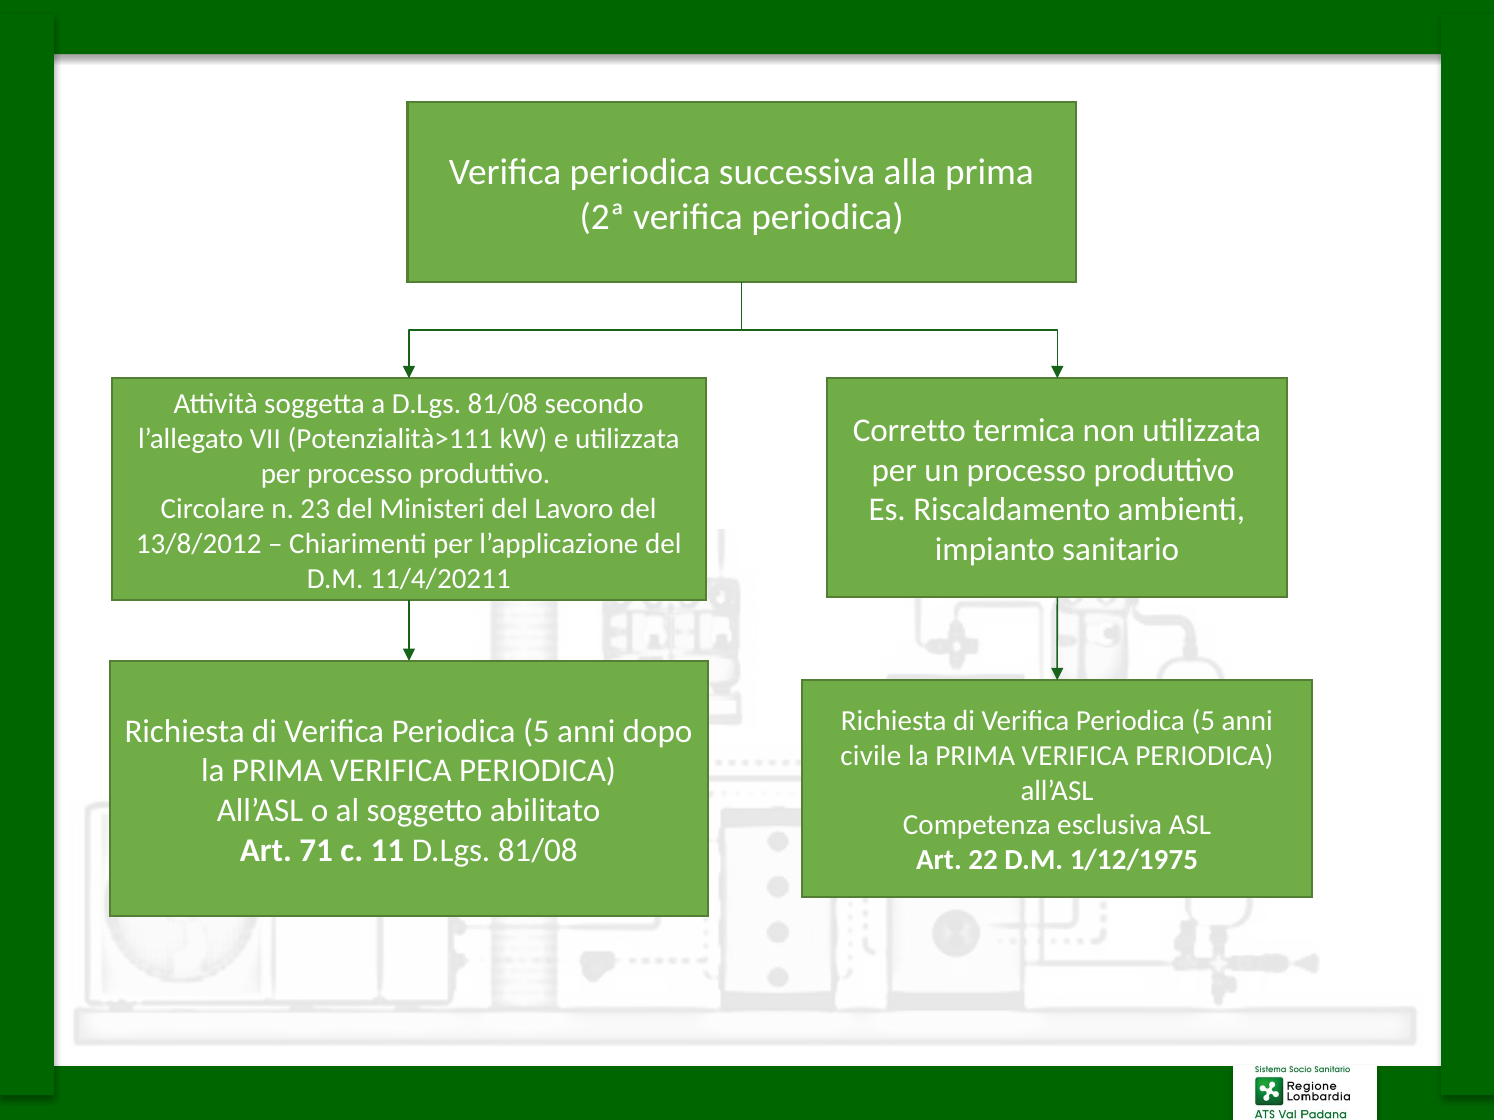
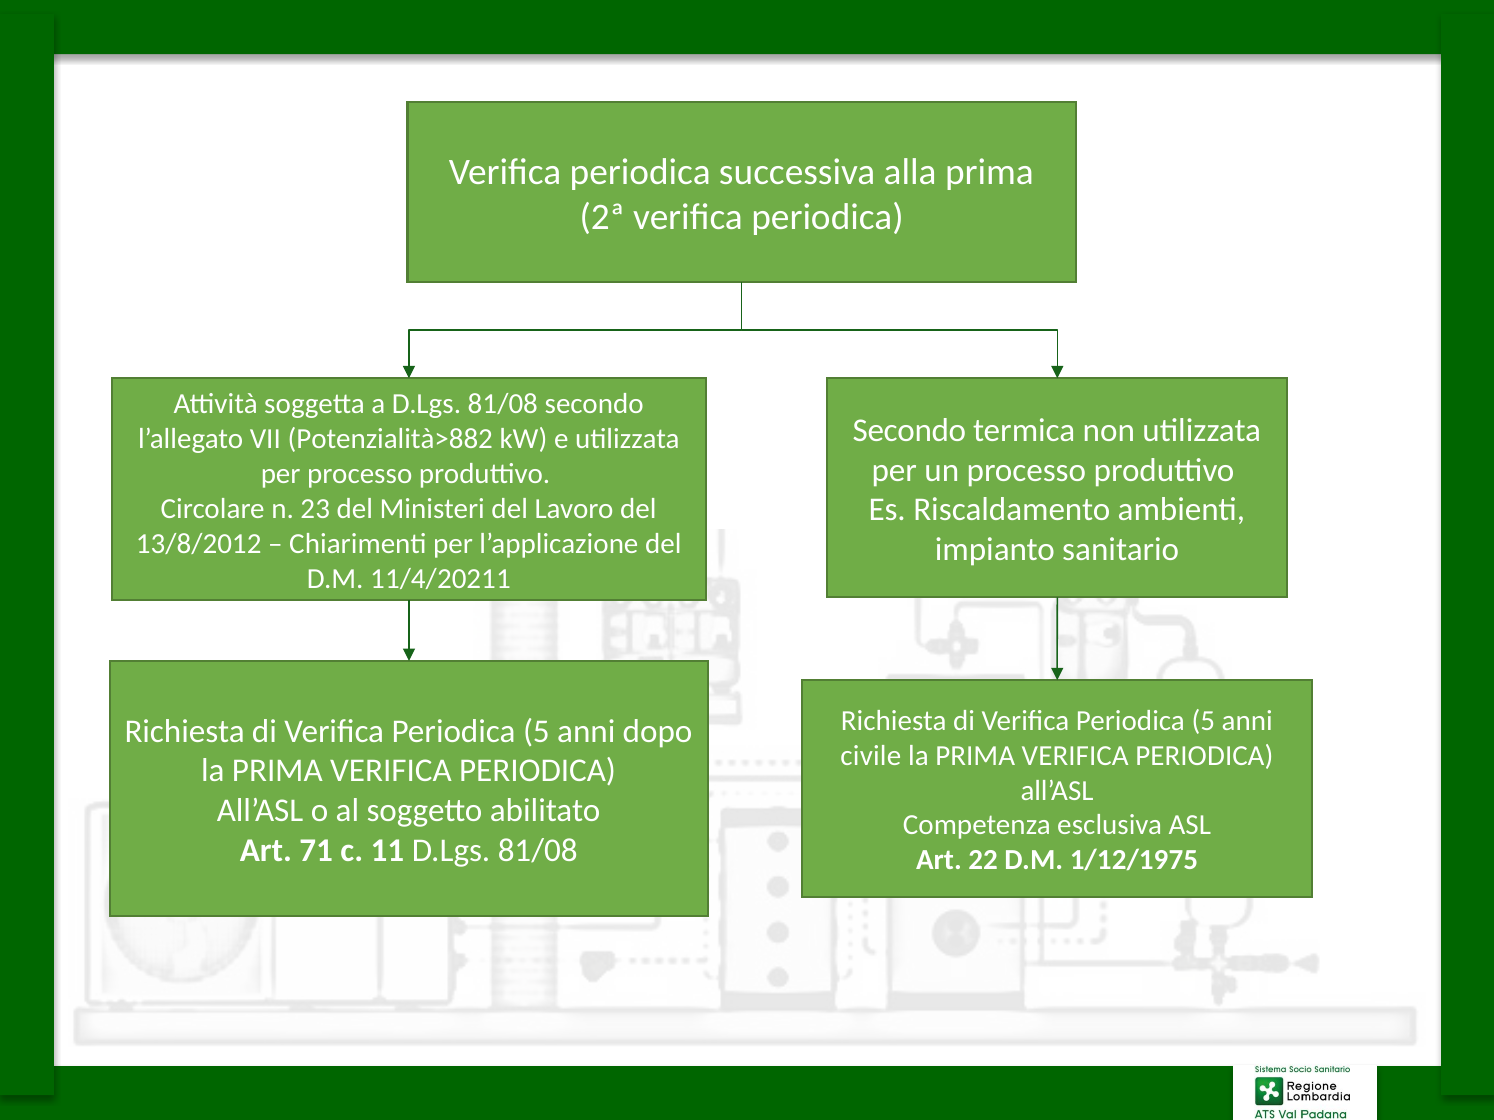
Corretto at (909, 431): Corretto -> Secondo
Potenzialità>111: Potenzialità>111 -> Potenzialità>882
